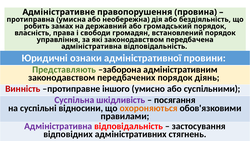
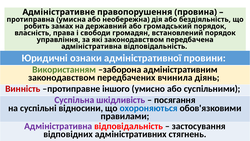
Представляють: Представляють -> Використанням
передбачених порядок: порядок -> вчинила
охороняються colour: orange -> blue
